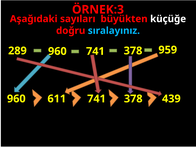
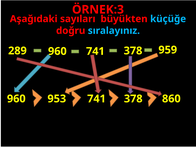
küçüğe colour: white -> light blue
611: 611 -> 953
439: 439 -> 860
